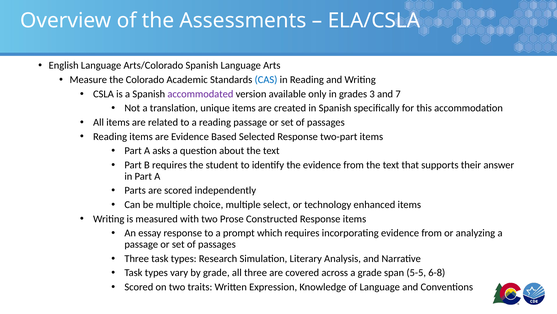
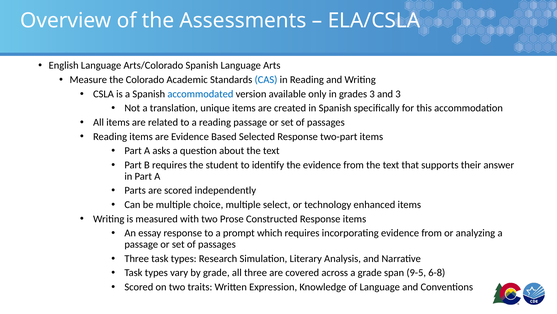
accommodated colour: purple -> blue
and 7: 7 -> 3
5-5: 5-5 -> 9-5
